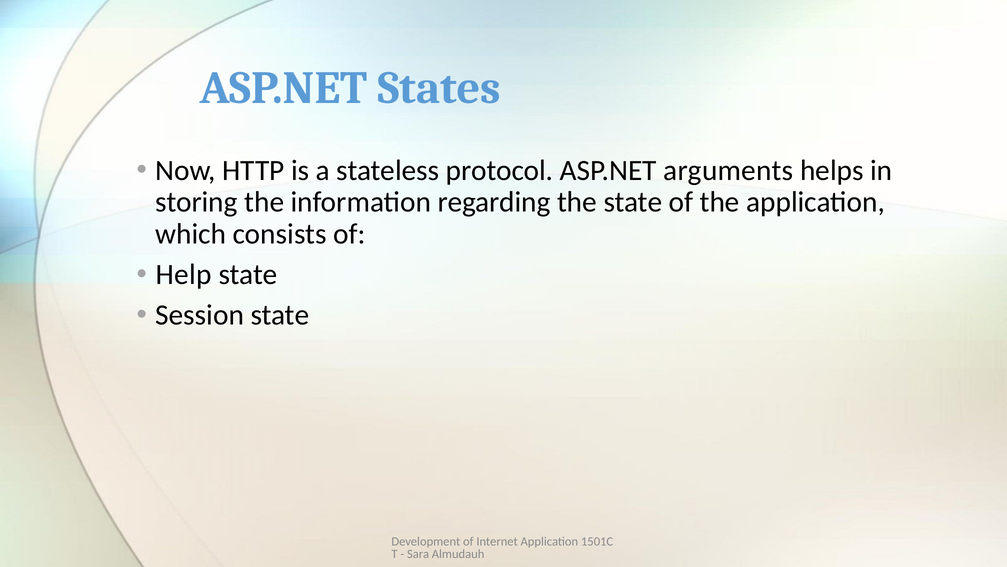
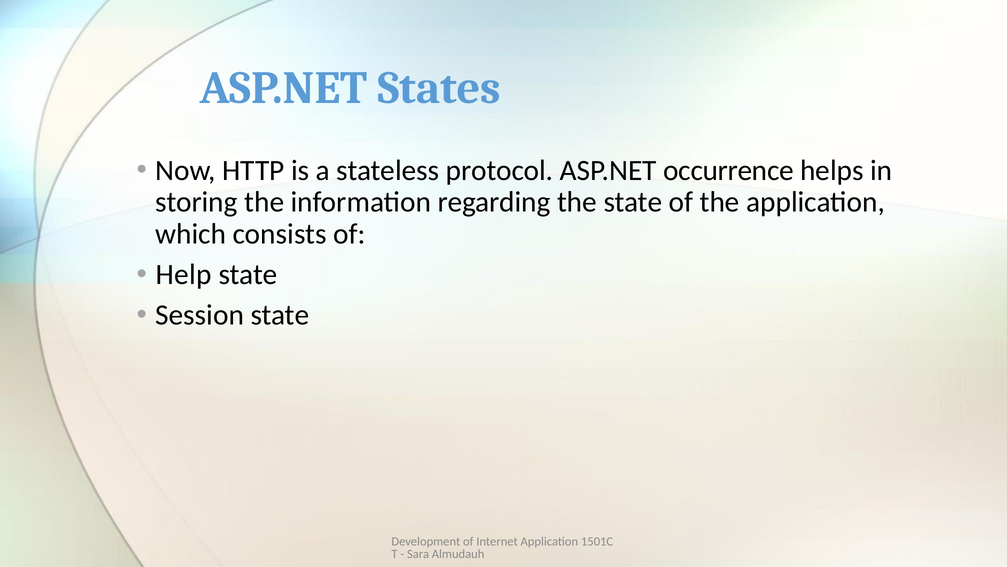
arguments: arguments -> occurrence
